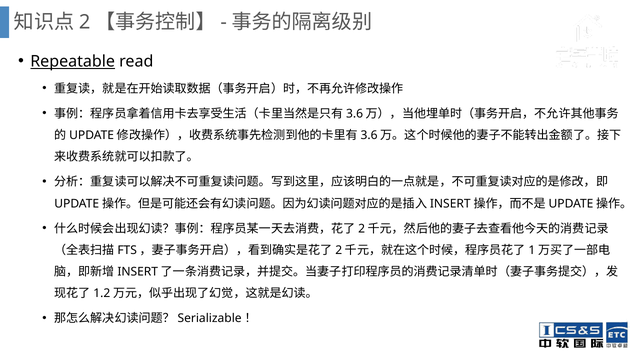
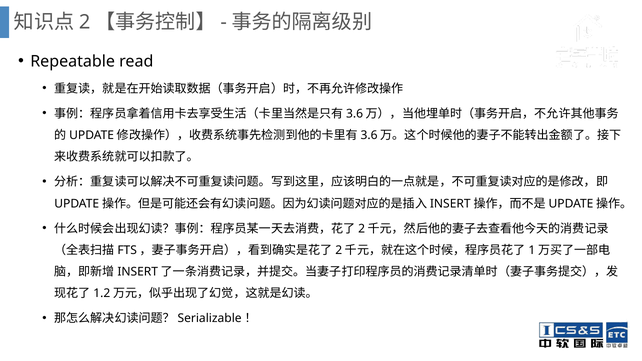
Repeatable underline: present -> none
